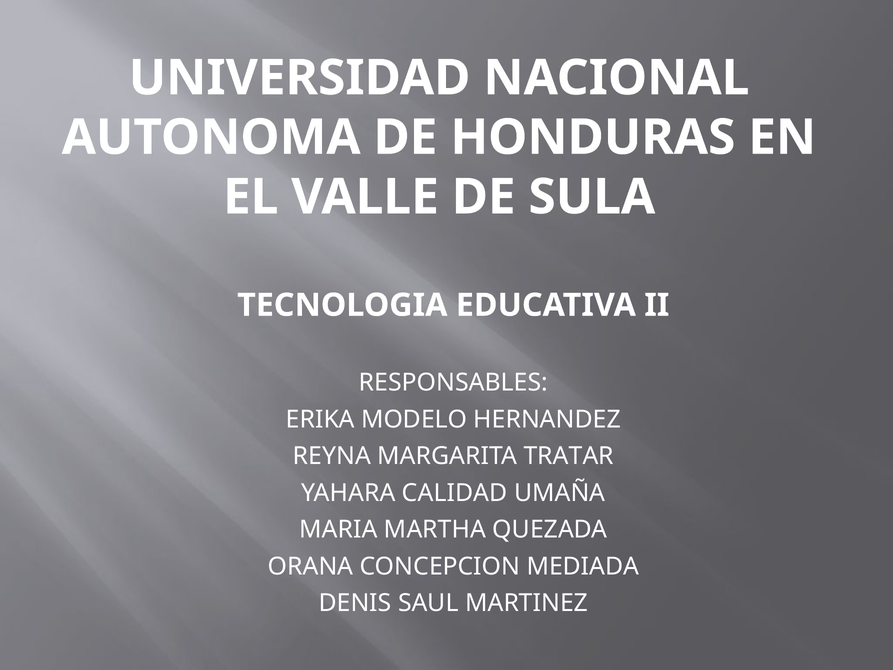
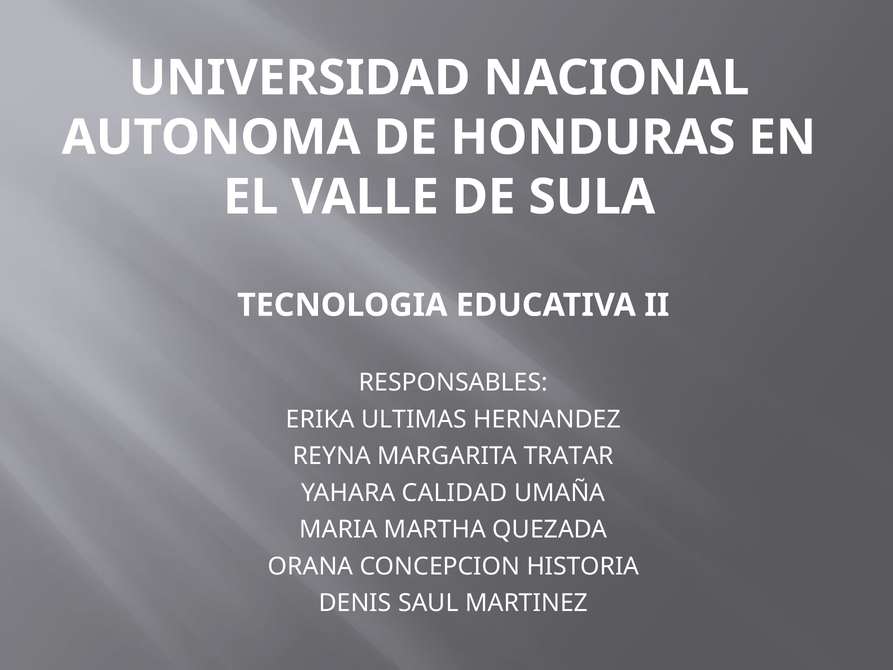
MODELO: MODELO -> ULTIMAS
MEDIADA: MEDIADA -> HISTORIA
